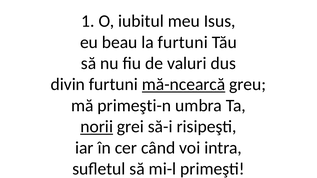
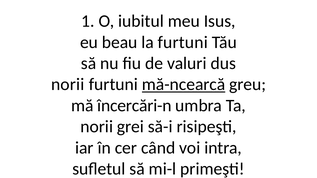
divin at (68, 85): divin -> norii
primeşti-n: primeşti-n -> încercări-n
norii at (97, 127) underline: present -> none
